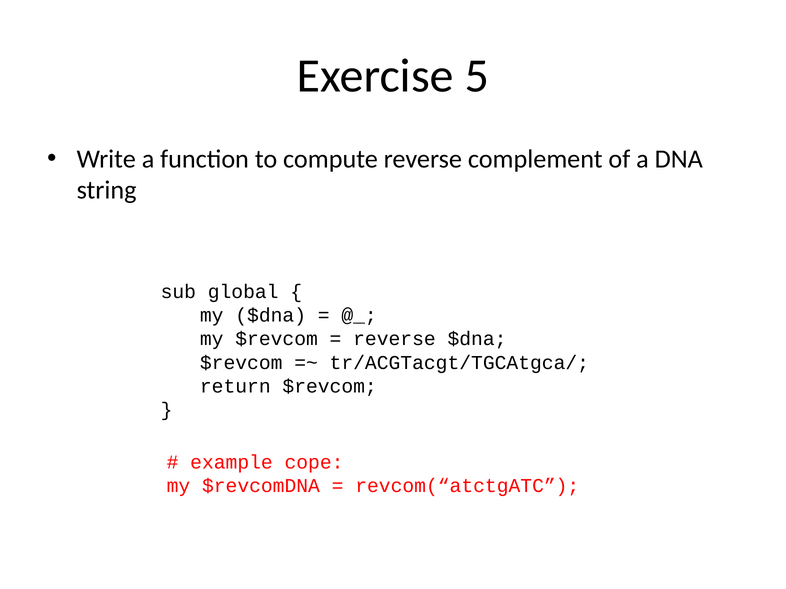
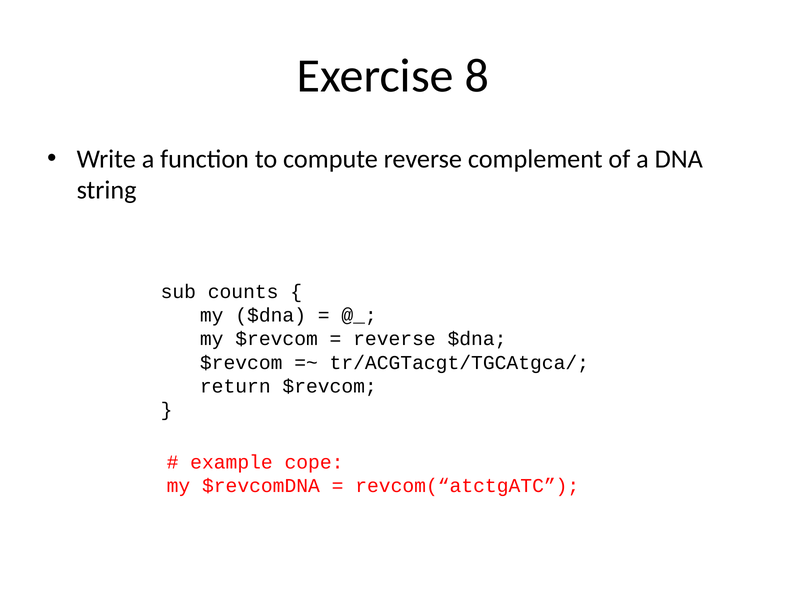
5: 5 -> 8
global: global -> counts
